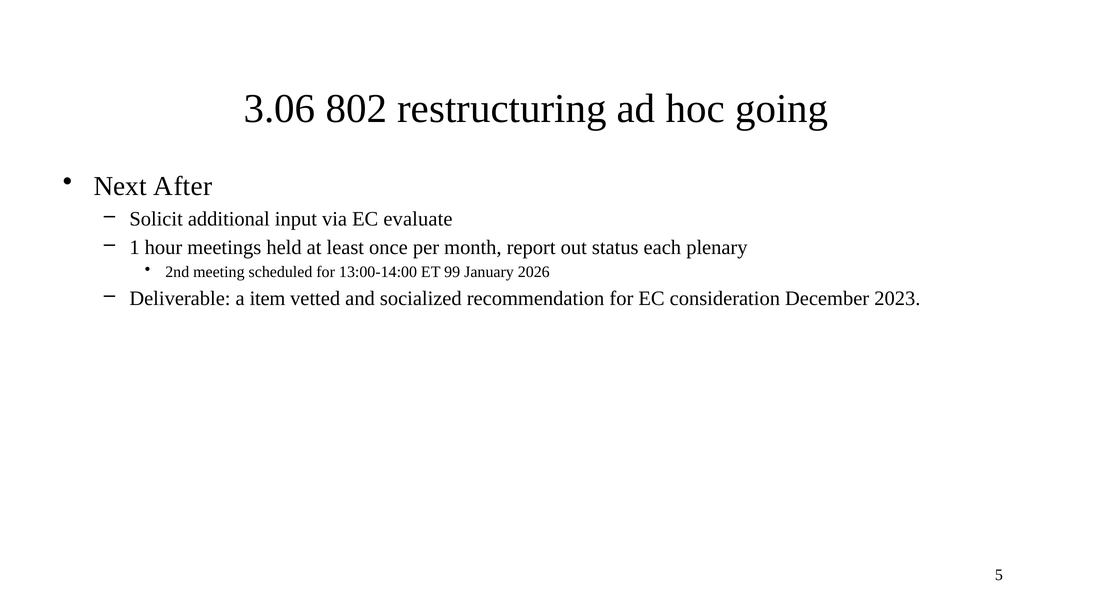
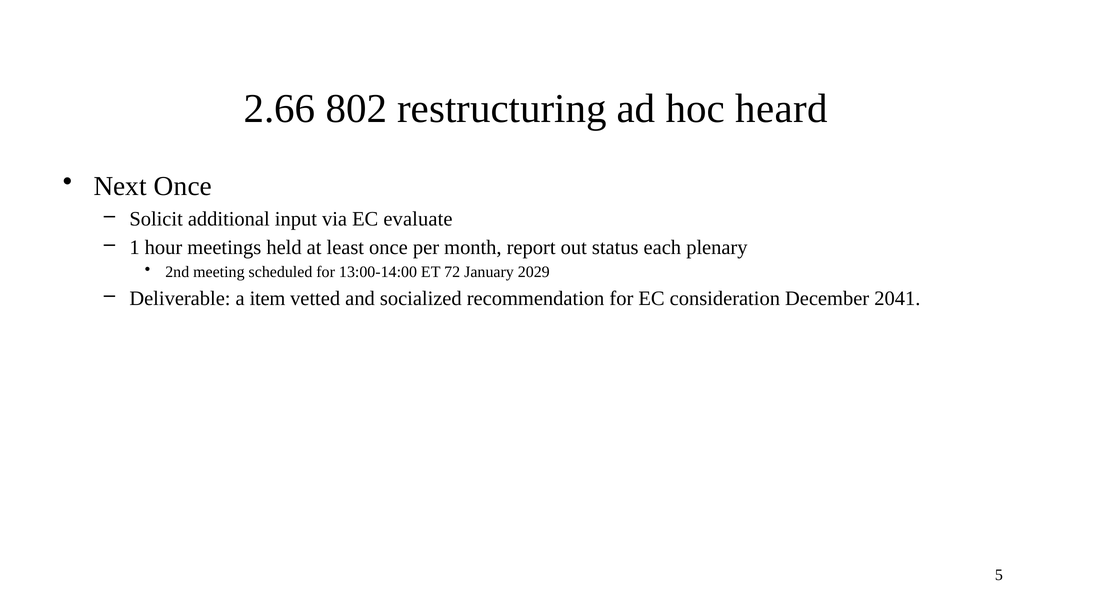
3.06: 3.06 -> 2.66
going: going -> heard
Next After: After -> Once
99: 99 -> 72
2026: 2026 -> 2029
2023: 2023 -> 2041
